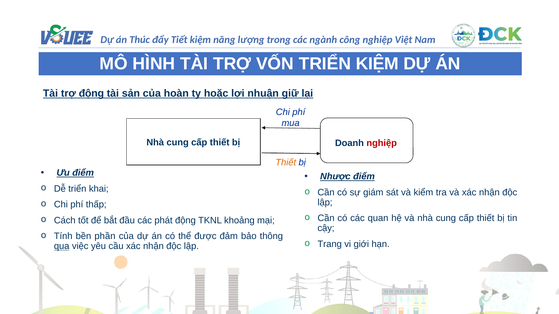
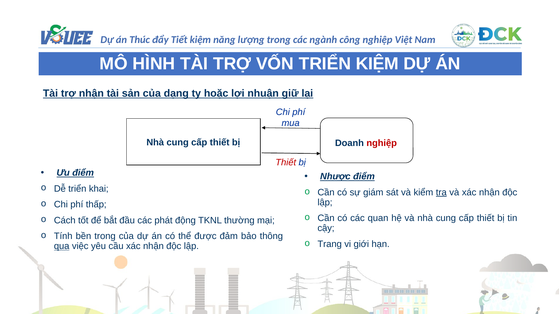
trợ động: động -> nhận
hoàn: hoàn -> dạng
Thiết at (286, 163) colour: orange -> red
tra underline: none -> present
khoảng: khoảng -> thường
bền phần: phần -> trong
